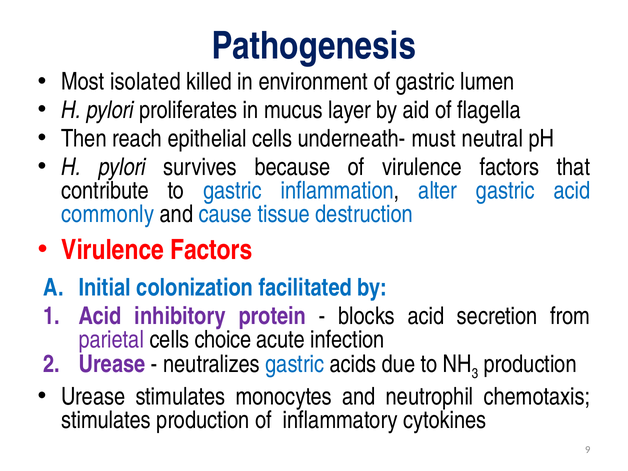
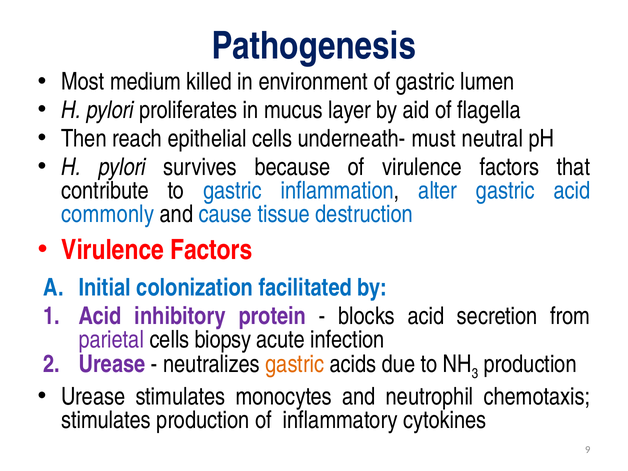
isolated: isolated -> medium
choice: choice -> biopsy
gastric at (295, 364) colour: blue -> orange
